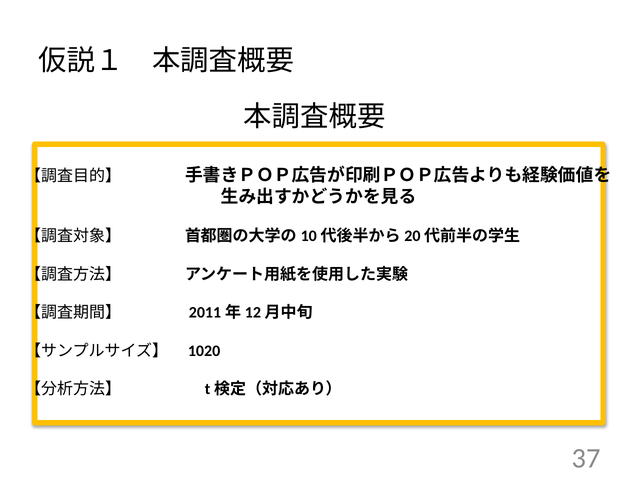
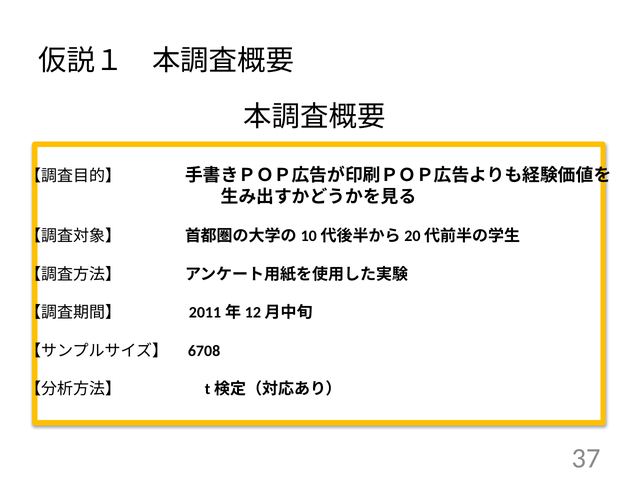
1020: 1020 -> 6708
